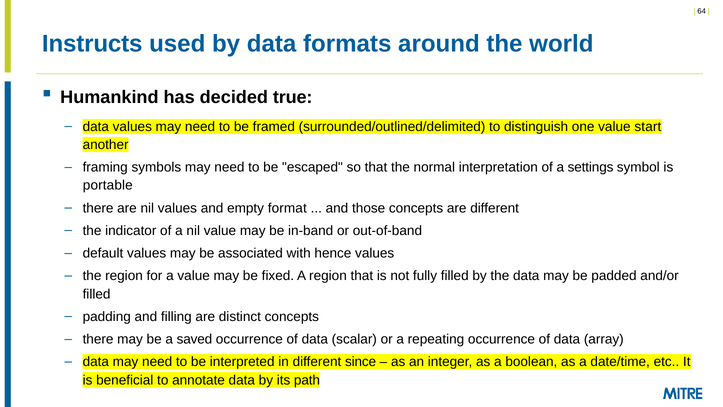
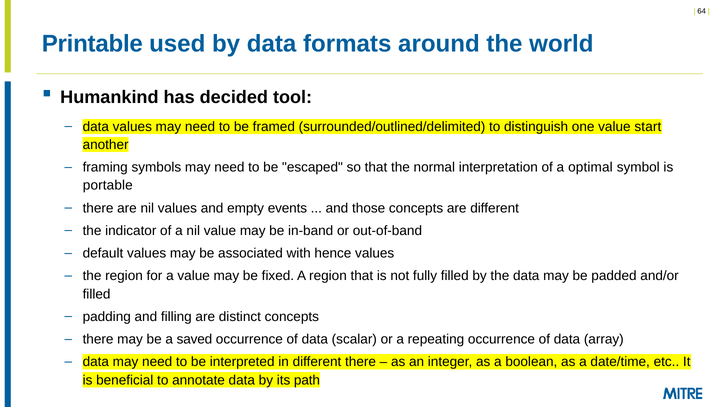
Instructs: Instructs -> Printable
true: true -> tool
settings: settings -> optimal
format: format -> events
different since: since -> there
